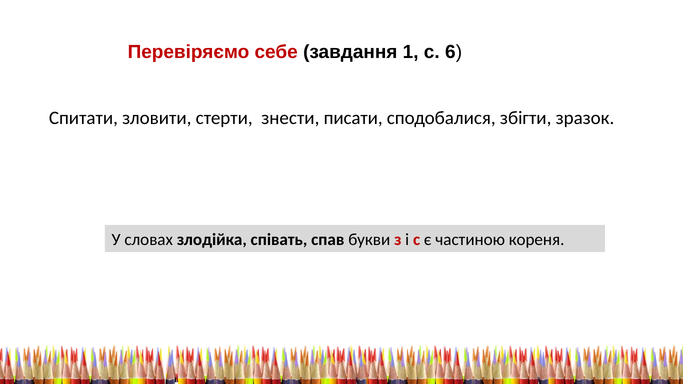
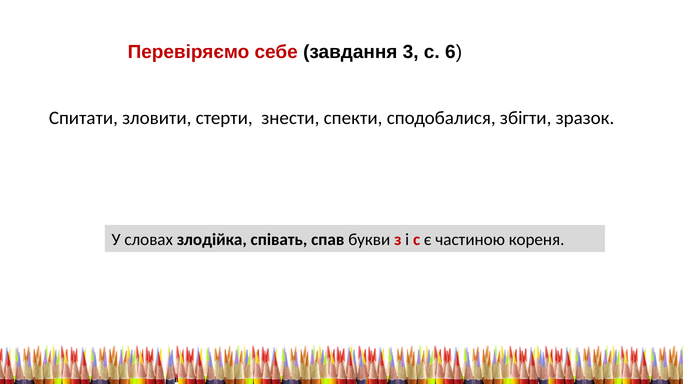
1: 1 -> 3
писати: писати -> спекти
